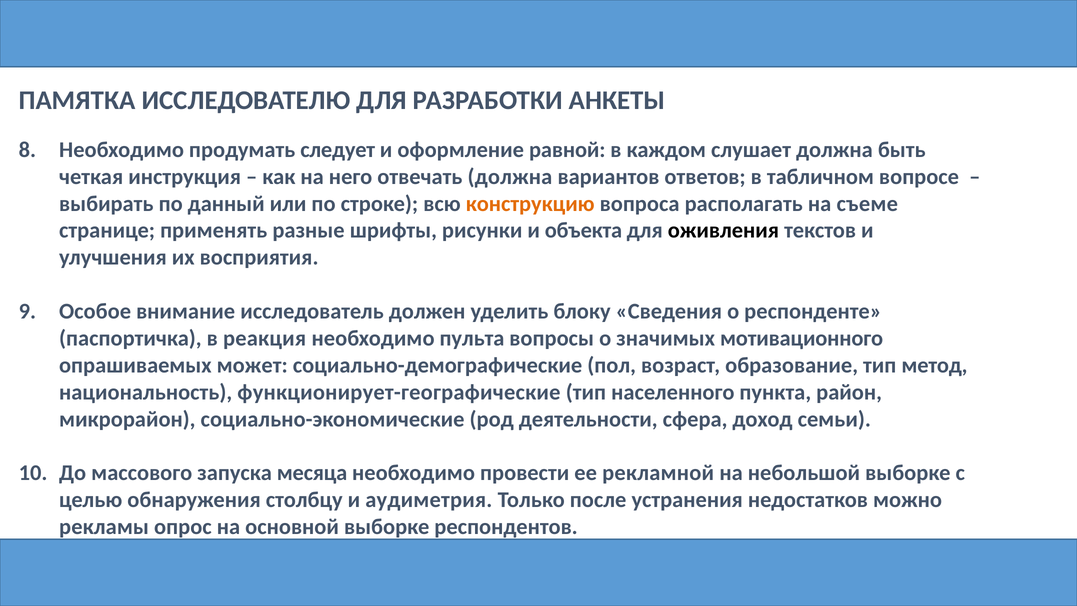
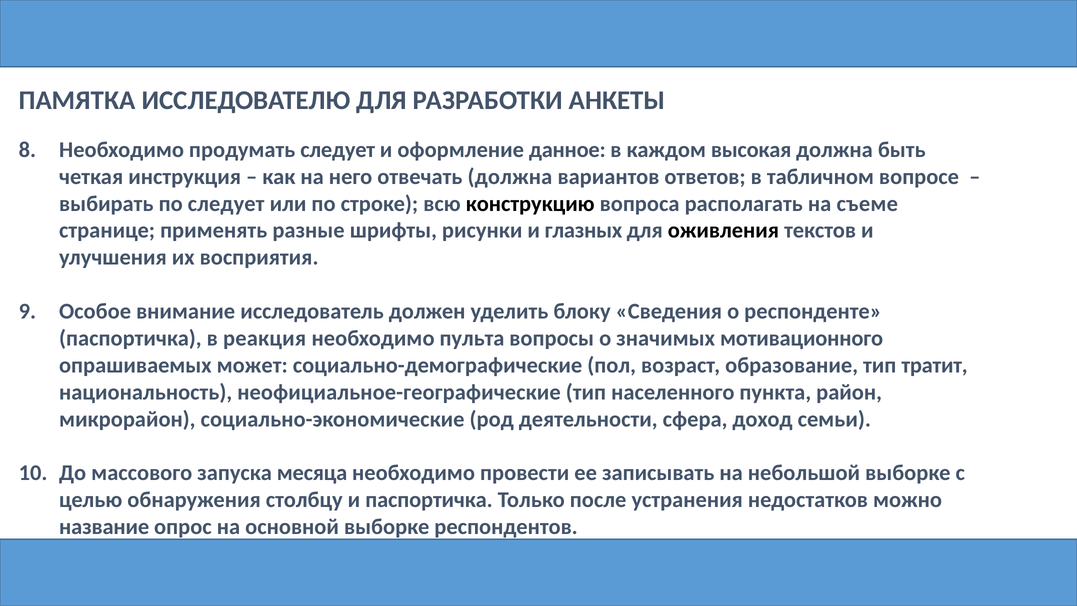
равной: равной -> данное
слушает: слушает -> высокая
по данный: данный -> следует
конструкцию colour: orange -> black
объекта: объекта -> глазных
метод: метод -> тратит
функционирует-географические: функционирует-географические -> неофициальное-географические
рекламной: рекламной -> записывать
и аудиметрия: аудиметрия -> паспортичка
рекламы: рекламы -> название
